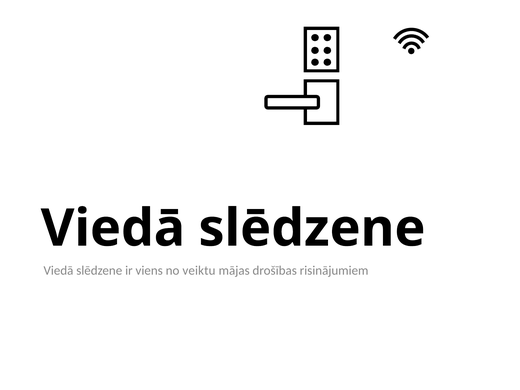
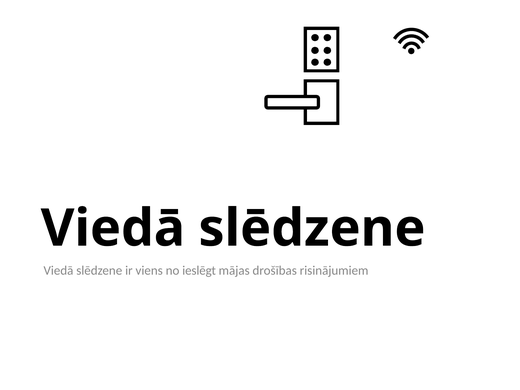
veiktu: veiktu -> ieslēgt
